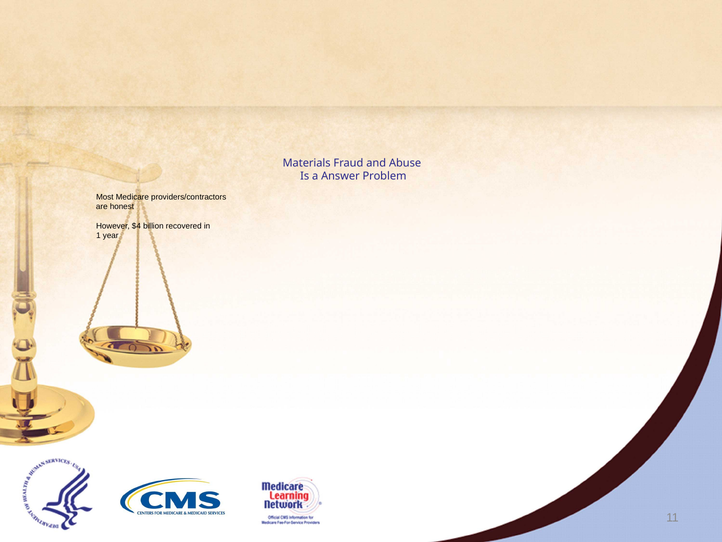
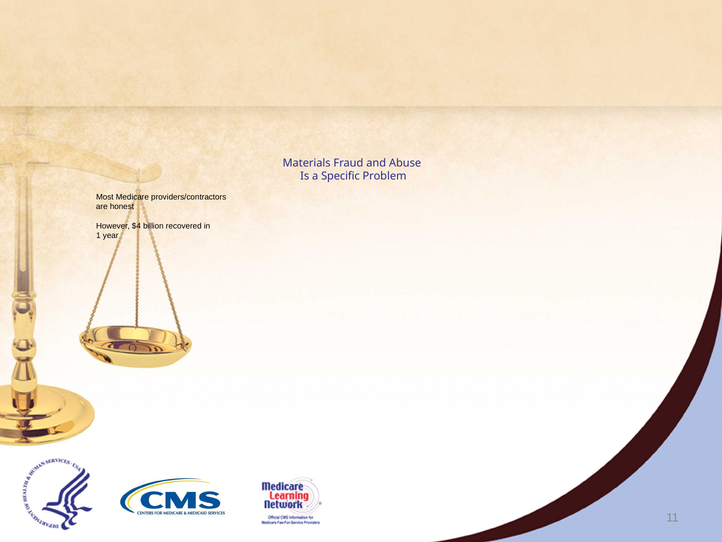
Answer: Answer -> Specific
